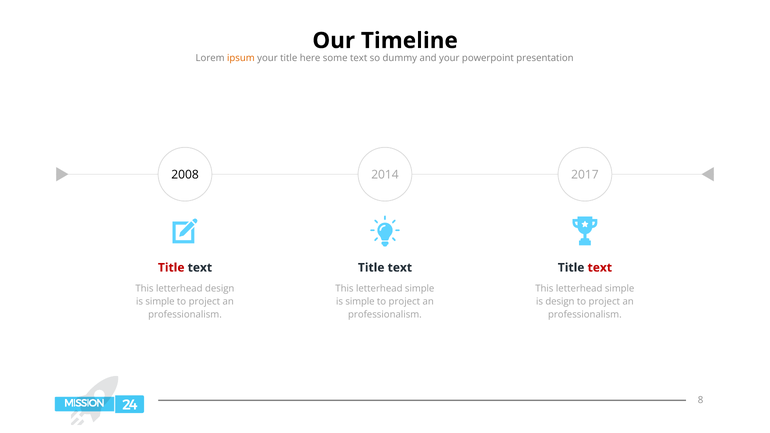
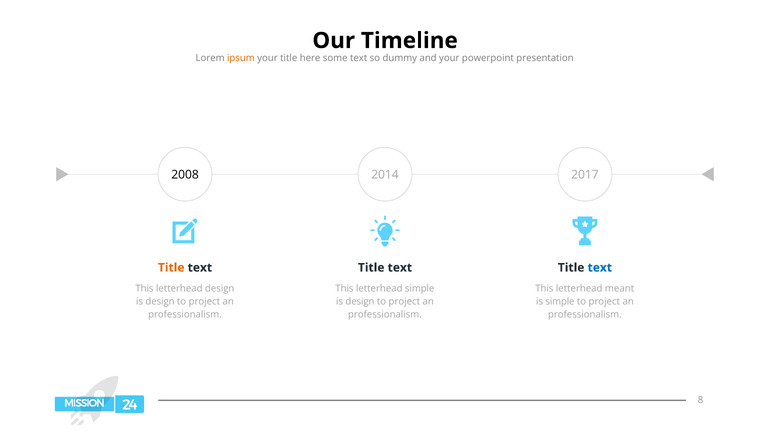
Title at (171, 268) colour: red -> orange
text at (600, 268) colour: red -> blue
simple at (620, 289): simple -> meant
simple at (160, 302): simple -> design
simple at (360, 302): simple -> design
is design: design -> simple
